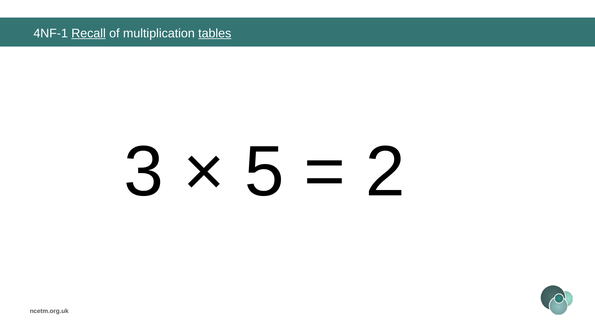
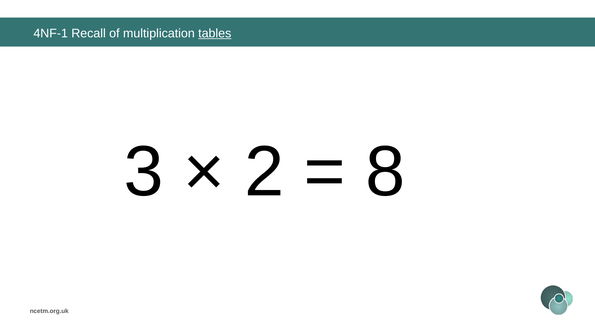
Recall underline: present -> none
5: 5 -> 2
2: 2 -> 8
